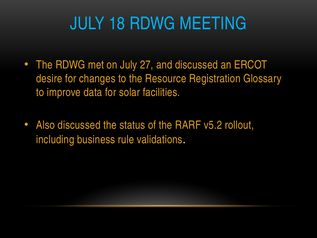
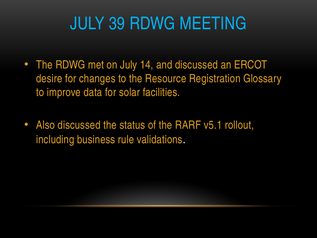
18: 18 -> 39
27: 27 -> 14
v5.2: v5.2 -> v5.1
